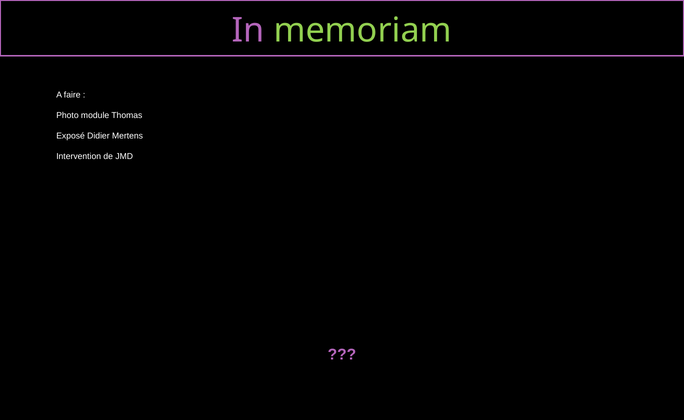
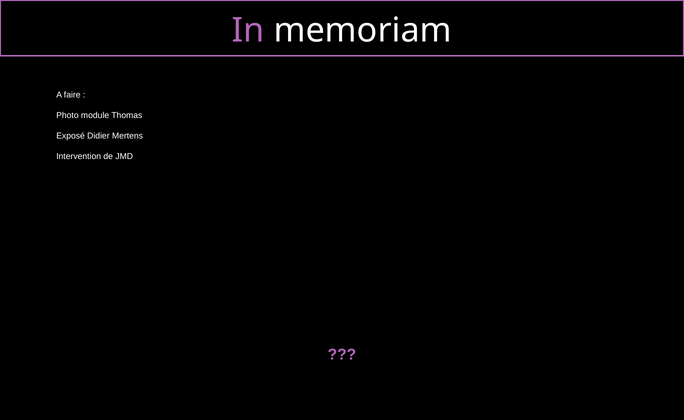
memoriam colour: light green -> white
